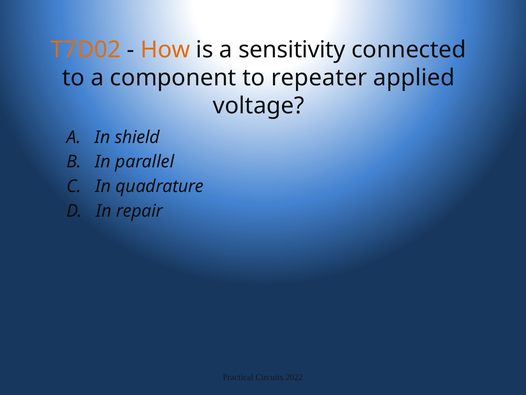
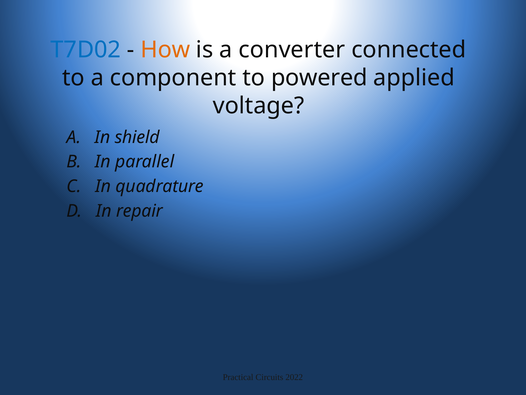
T7D02 colour: orange -> blue
sensitivity: sensitivity -> converter
repeater: repeater -> powered
